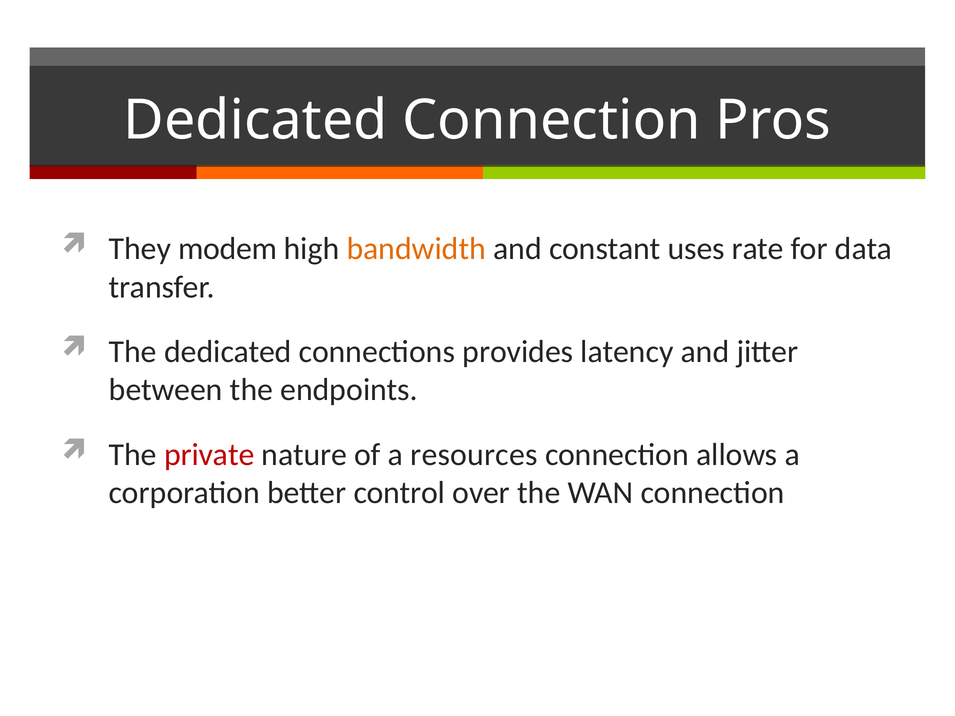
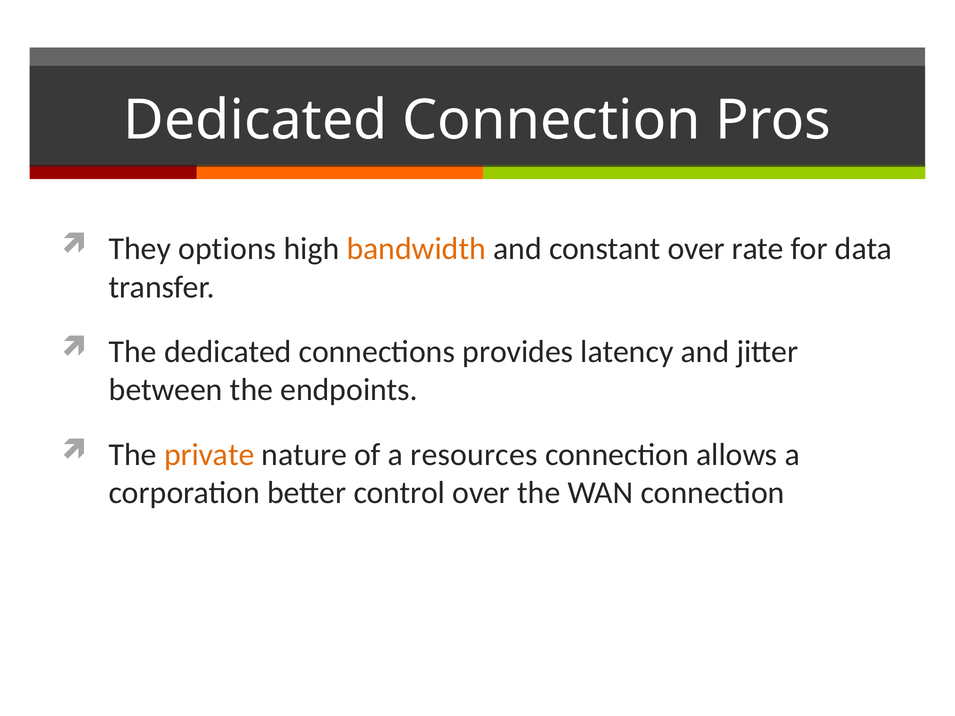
modem: modem -> options
constant uses: uses -> over
private colour: red -> orange
